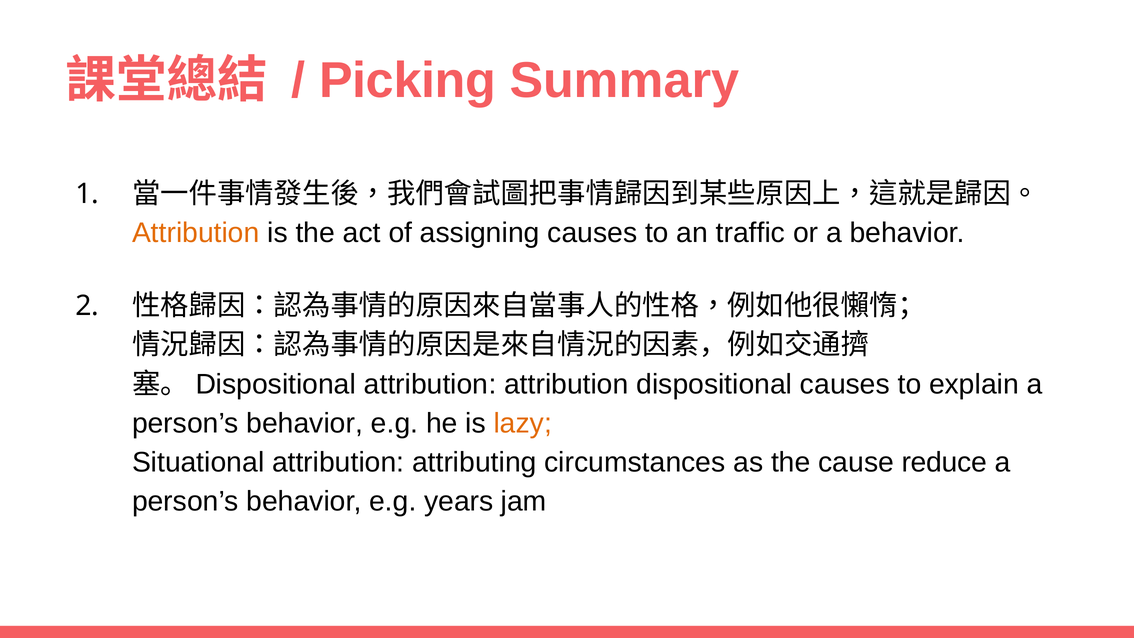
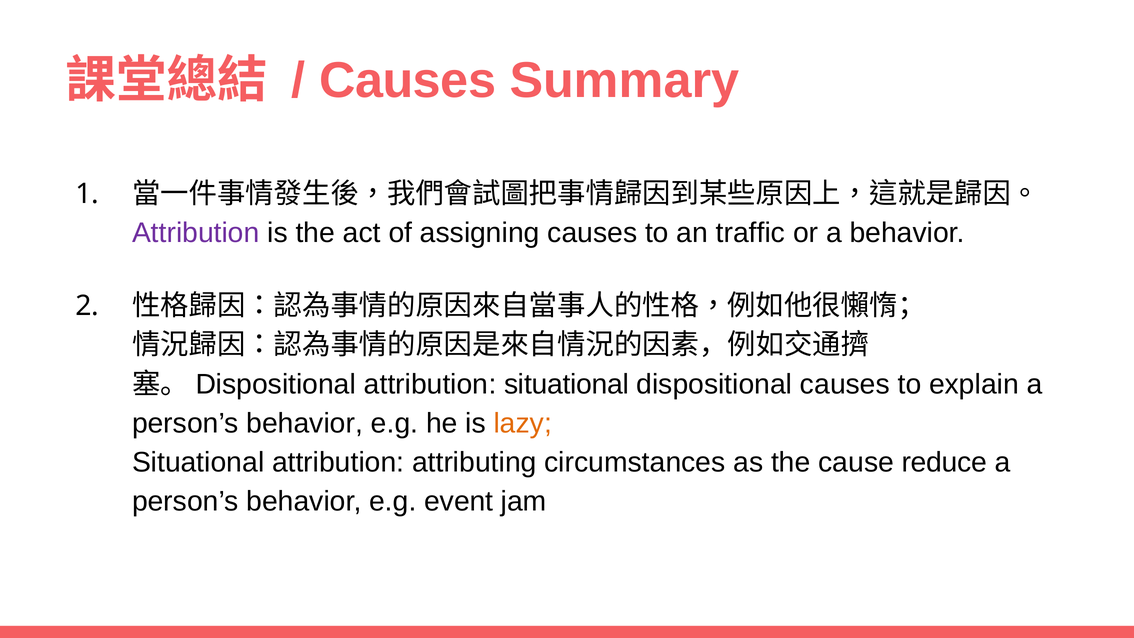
Picking at (408, 81): Picking -> Causes
Attribution at (196, 233) colour: orange -> purple
attribution attribution: attribution -> situational
years: years -> event
